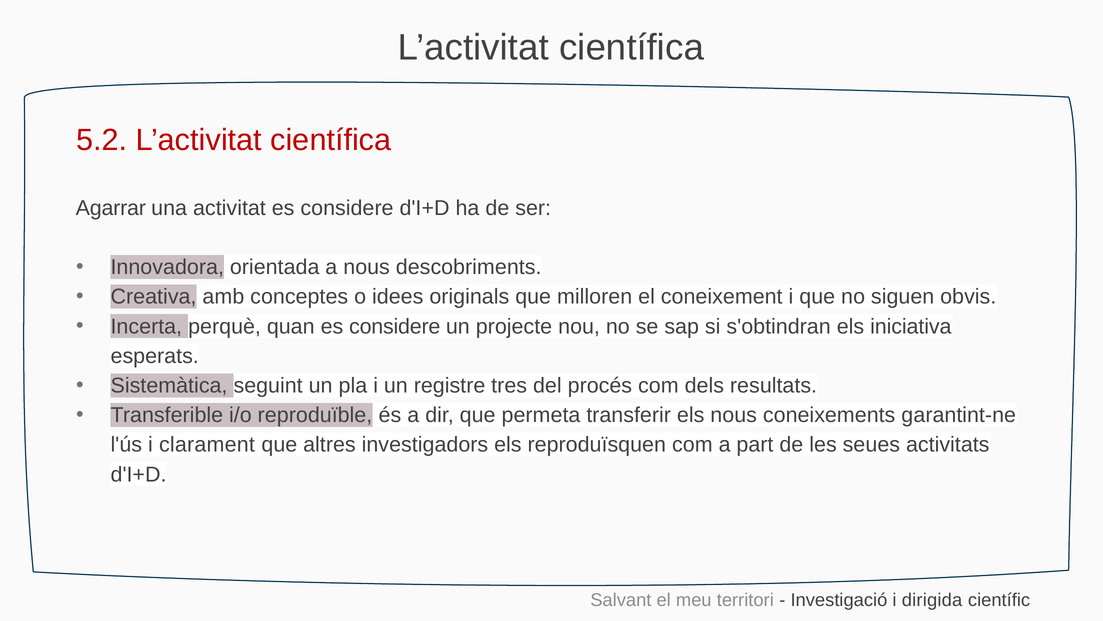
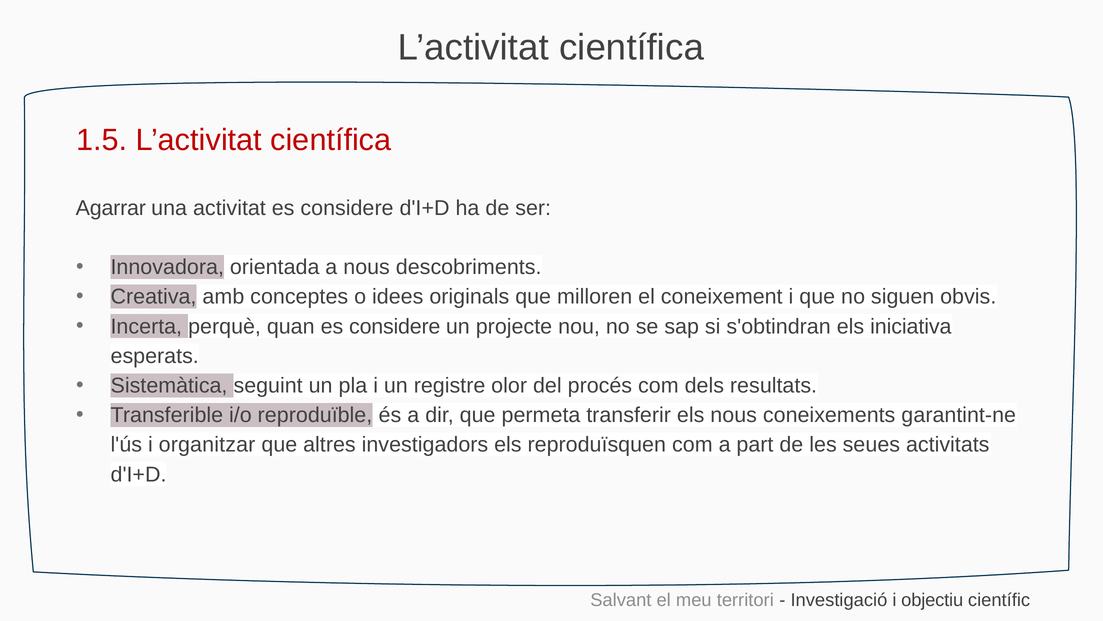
5.2: 5.2 -> 1.5
tres: tres -> olor
clarament: clarament -> organitzar
dirigida: dirigida -> objectiu
